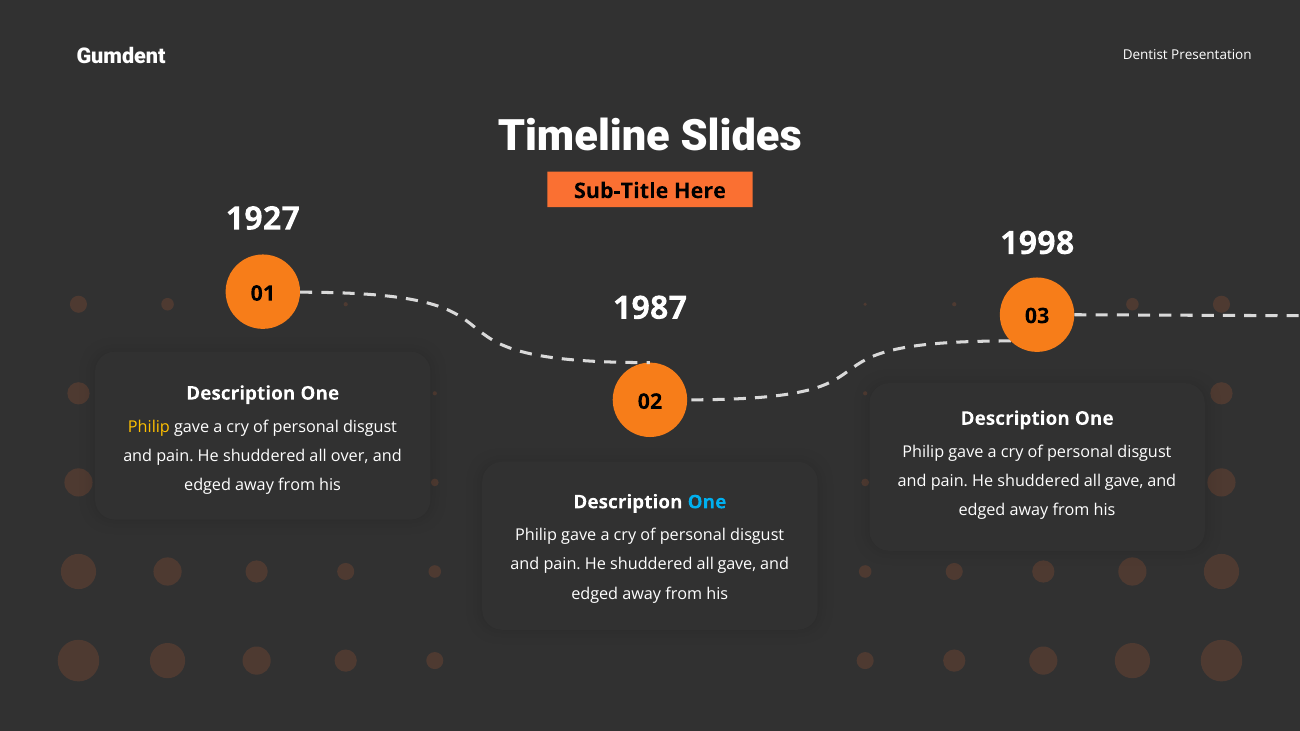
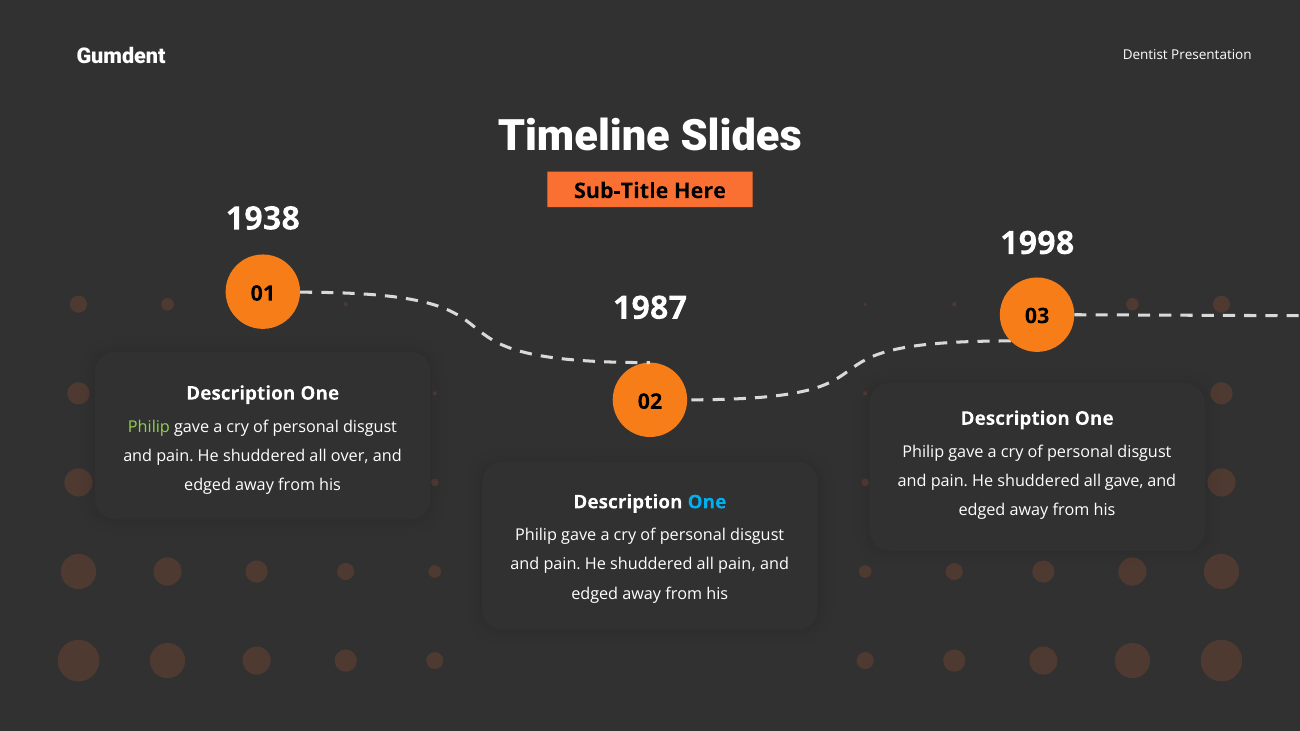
1927: 1927 -> 1938
Philip at (149, 427) colour: yellow -> light green
gave at (737, 565): gave -> pain
